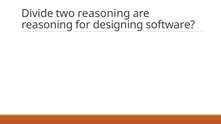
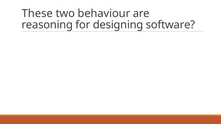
Divide: Divide -> These
two reasoning: reasoning -> behaviour
